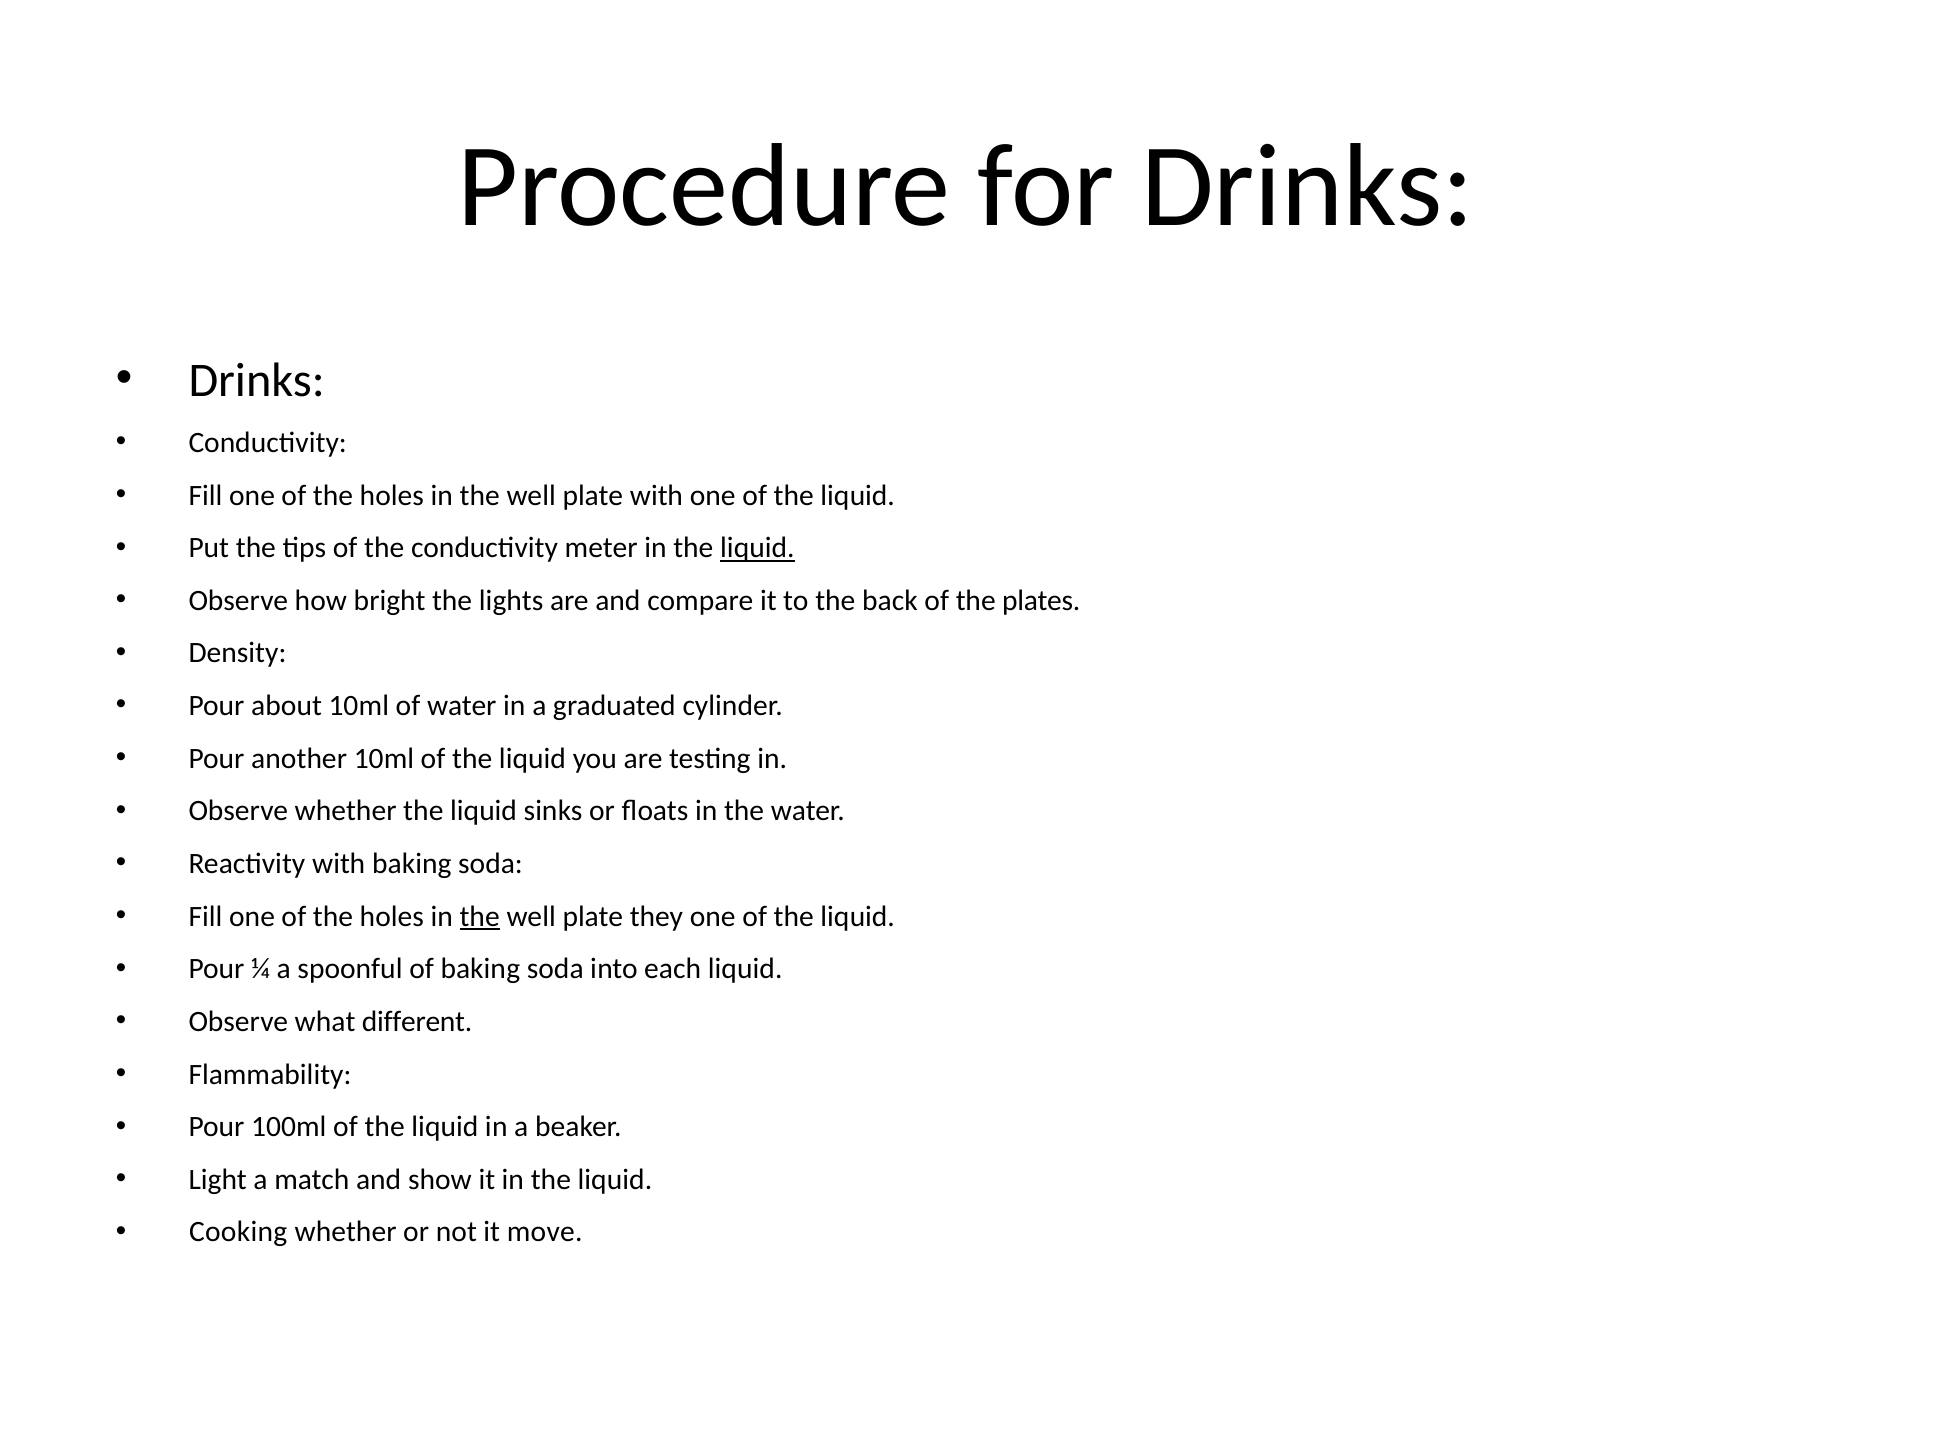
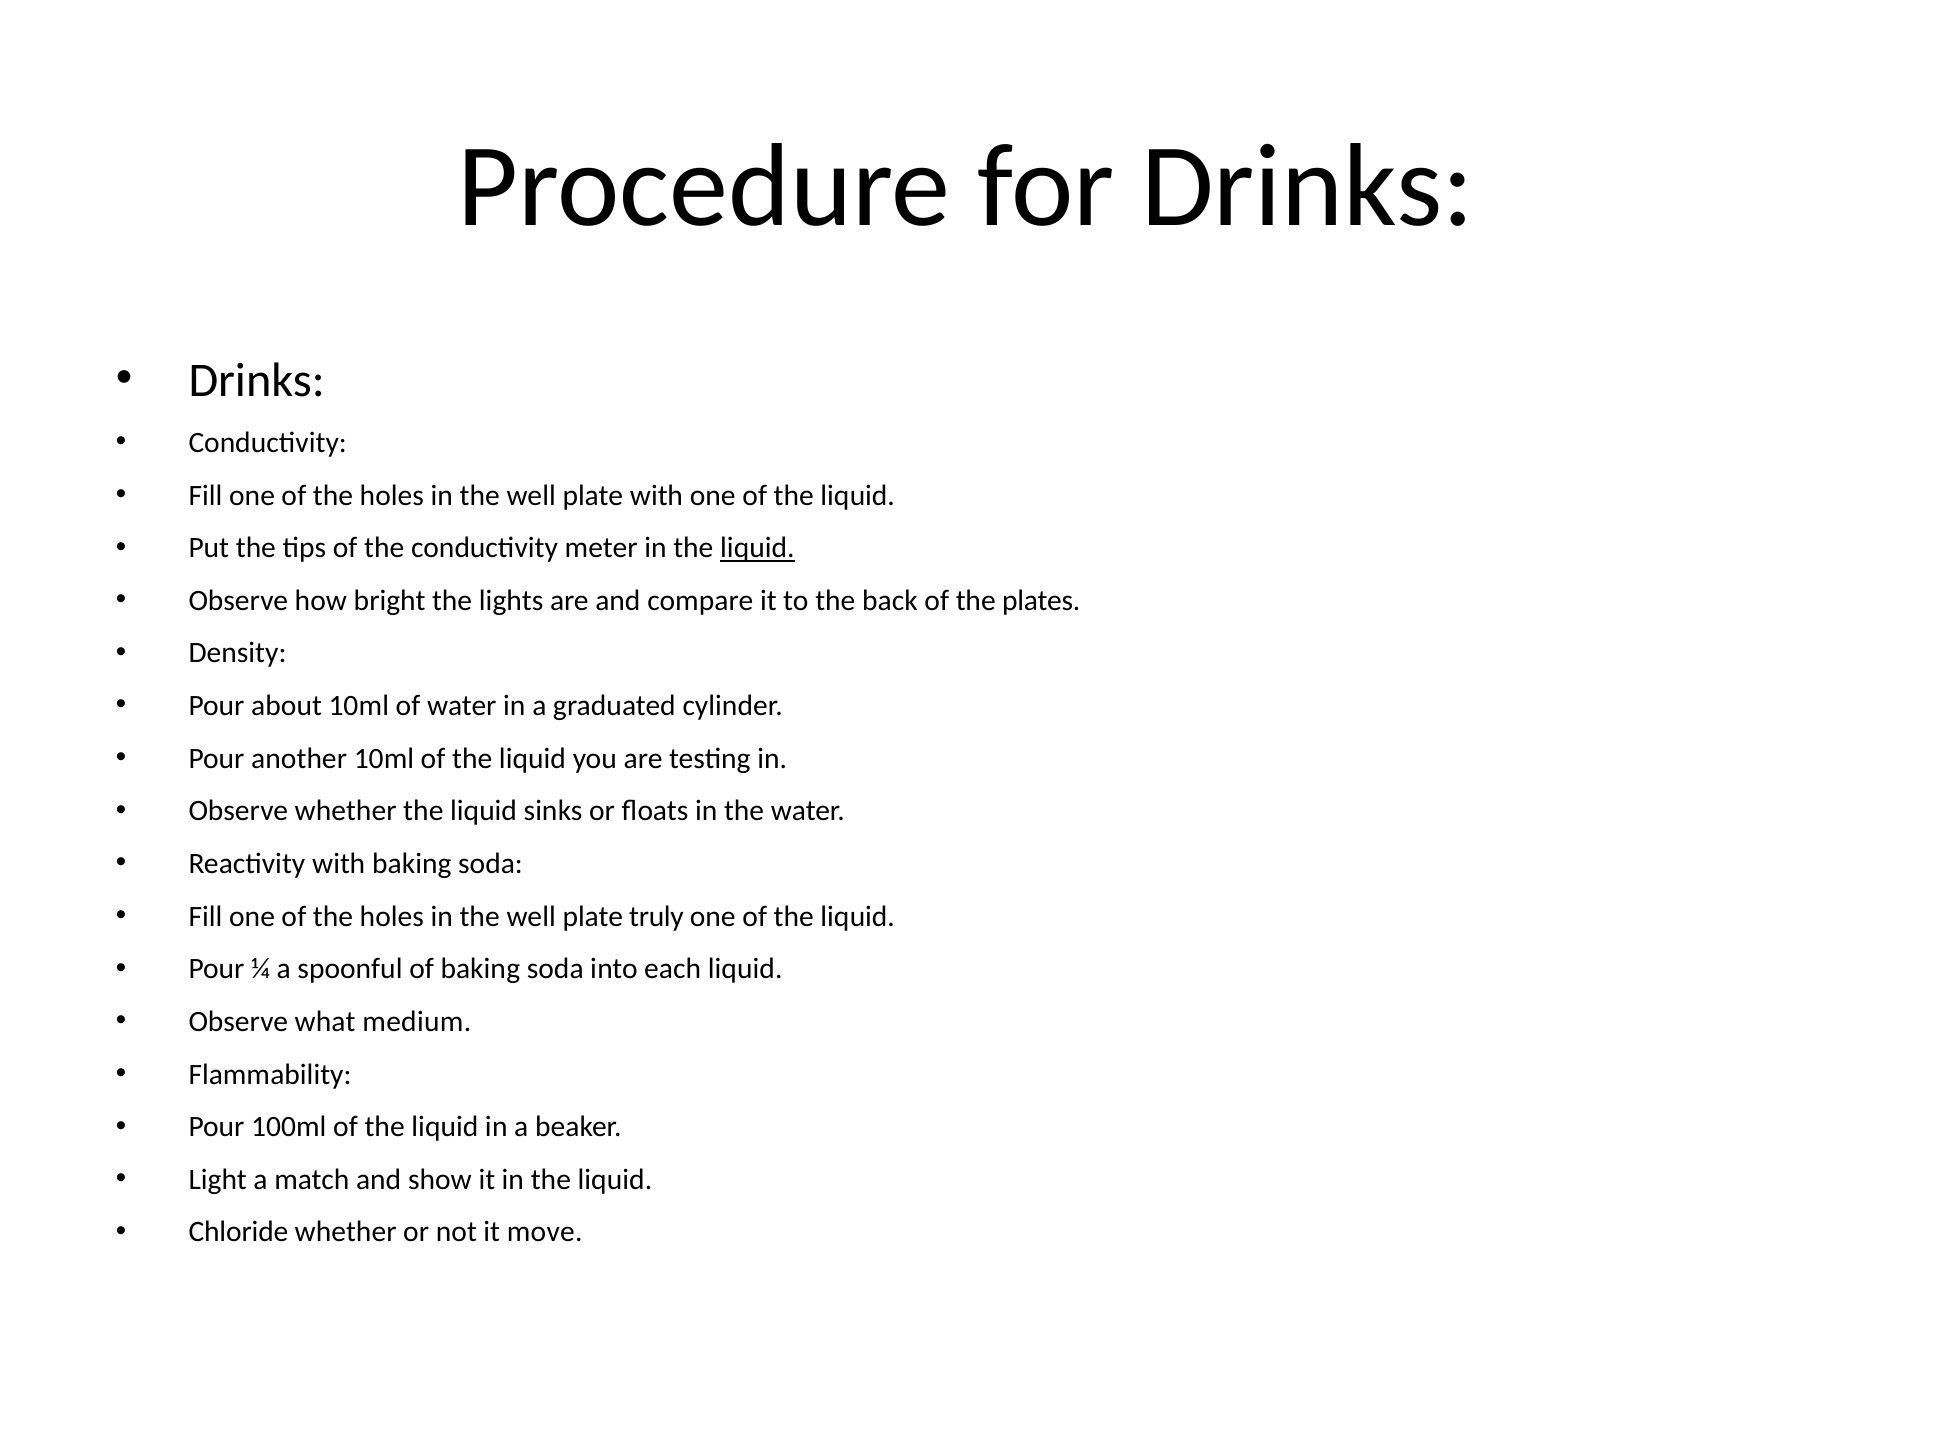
the at (480, 917) underline: present -> none
they: they -> truly
different: different -> medium
Cooking: Cooking -> Chloride
